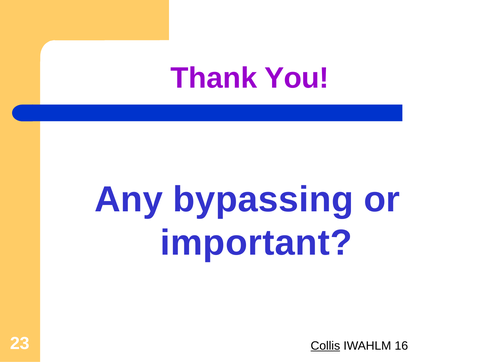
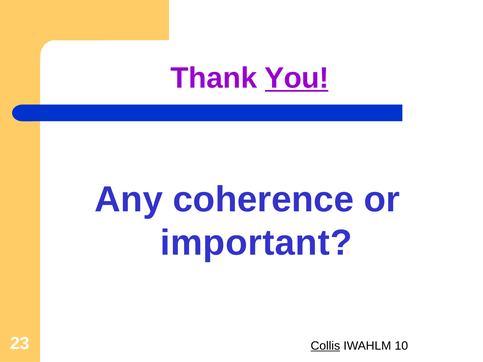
You underline: none -> present
bypassing: bypassing -> coherence
16: 16 -> 10
